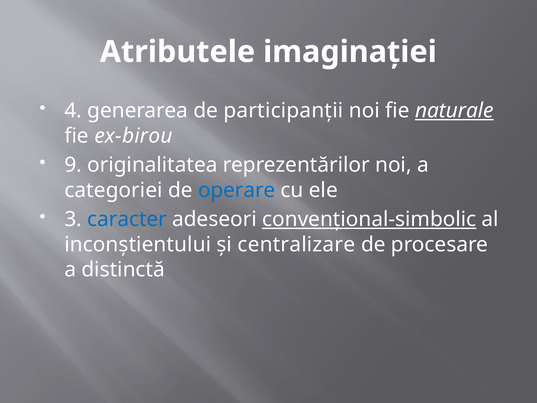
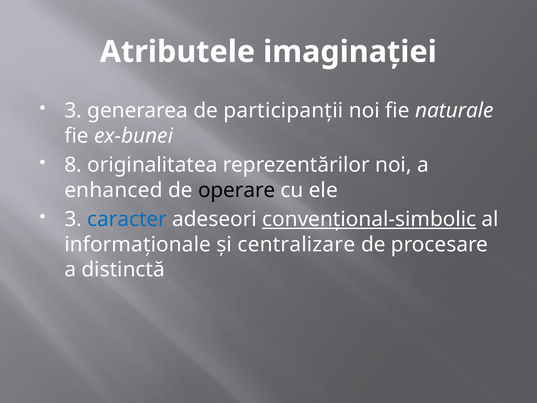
4 at (73, 111): 4 -> 3
naturale underline: present -> none
ex-birou: ex-birou -> ex-bunei
9: 9 -> 8
categoriei: categoriei -> enhanced
operare colour: blue -> black
inconştientului: inconştientului -> informaţionale
